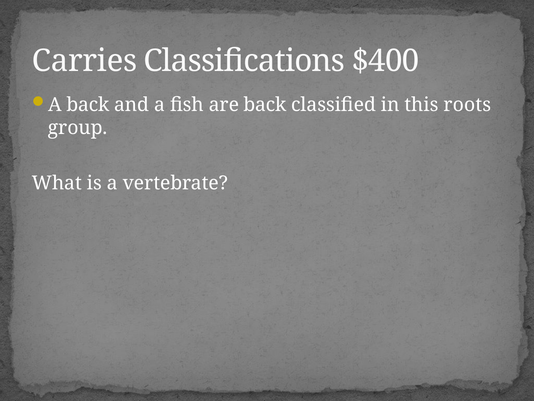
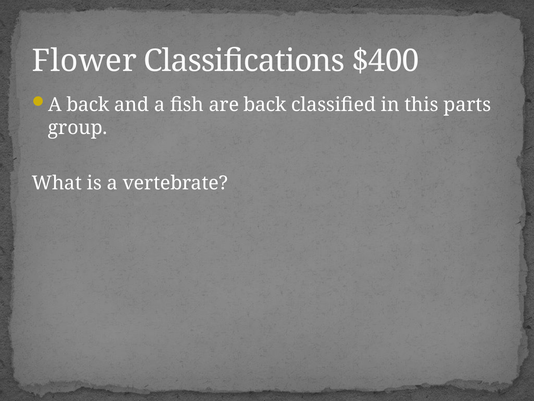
Carries: Carries -> Flower
roots: roots -> parts
